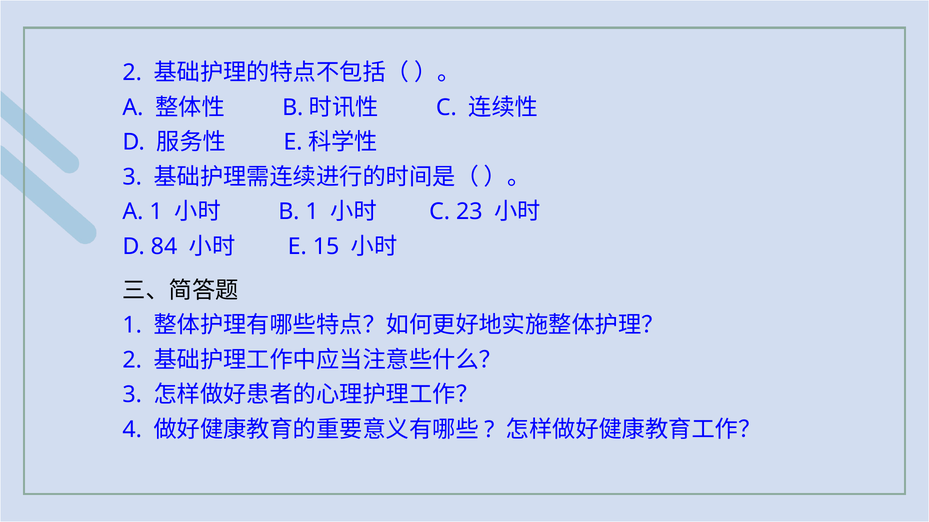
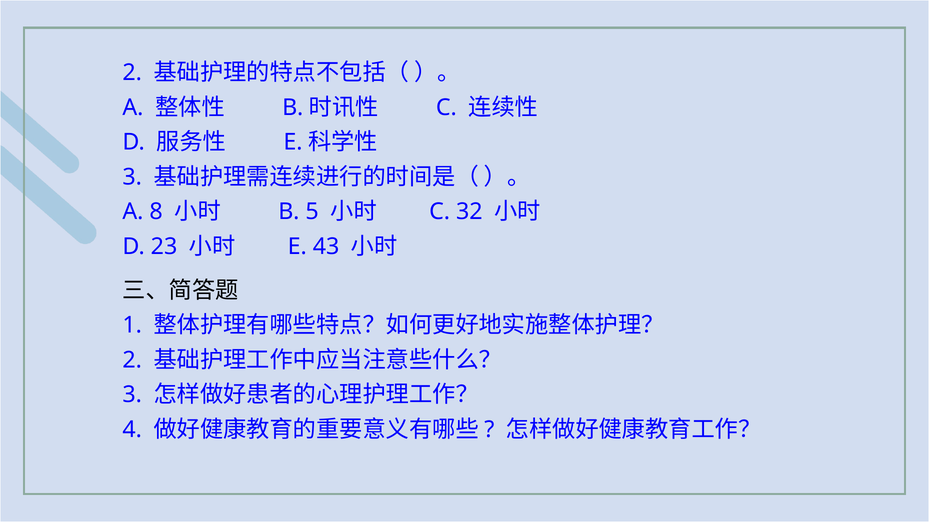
A 1: 1 -> 8
B 1: 1 -> 5
23: 23 -> 32
84: 84 -> 23
15: 15 -> 43
